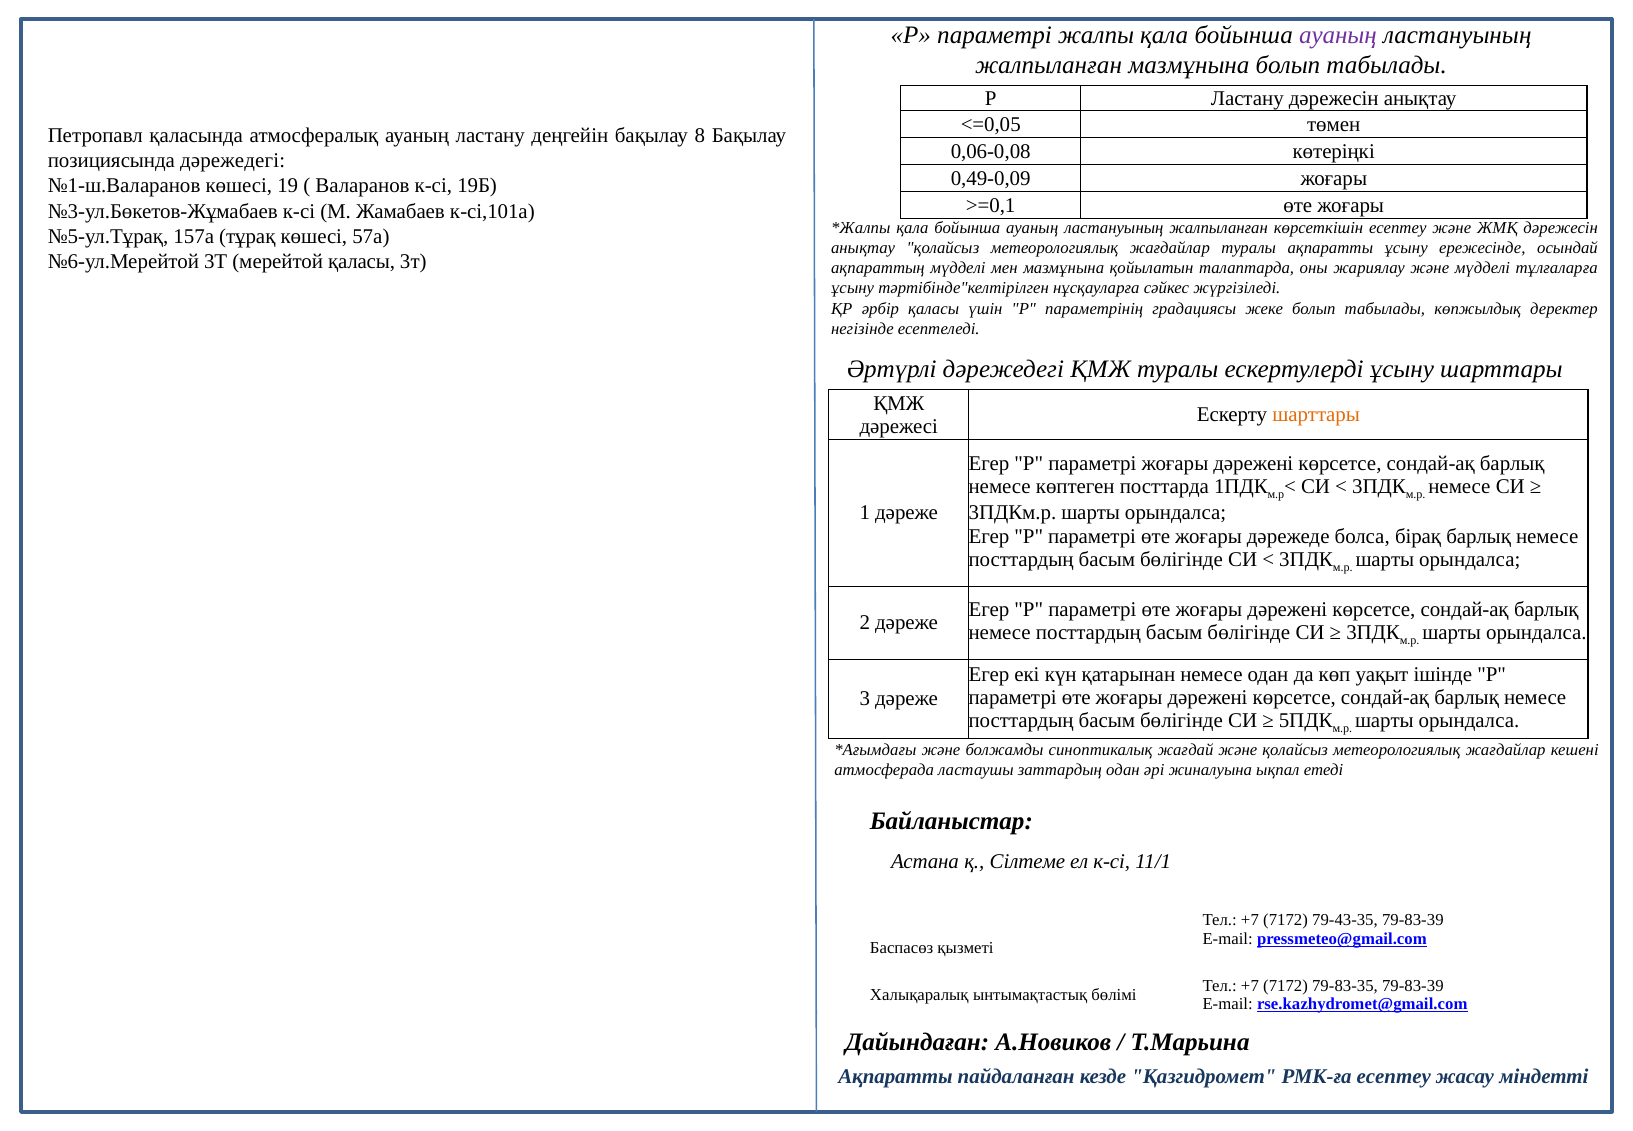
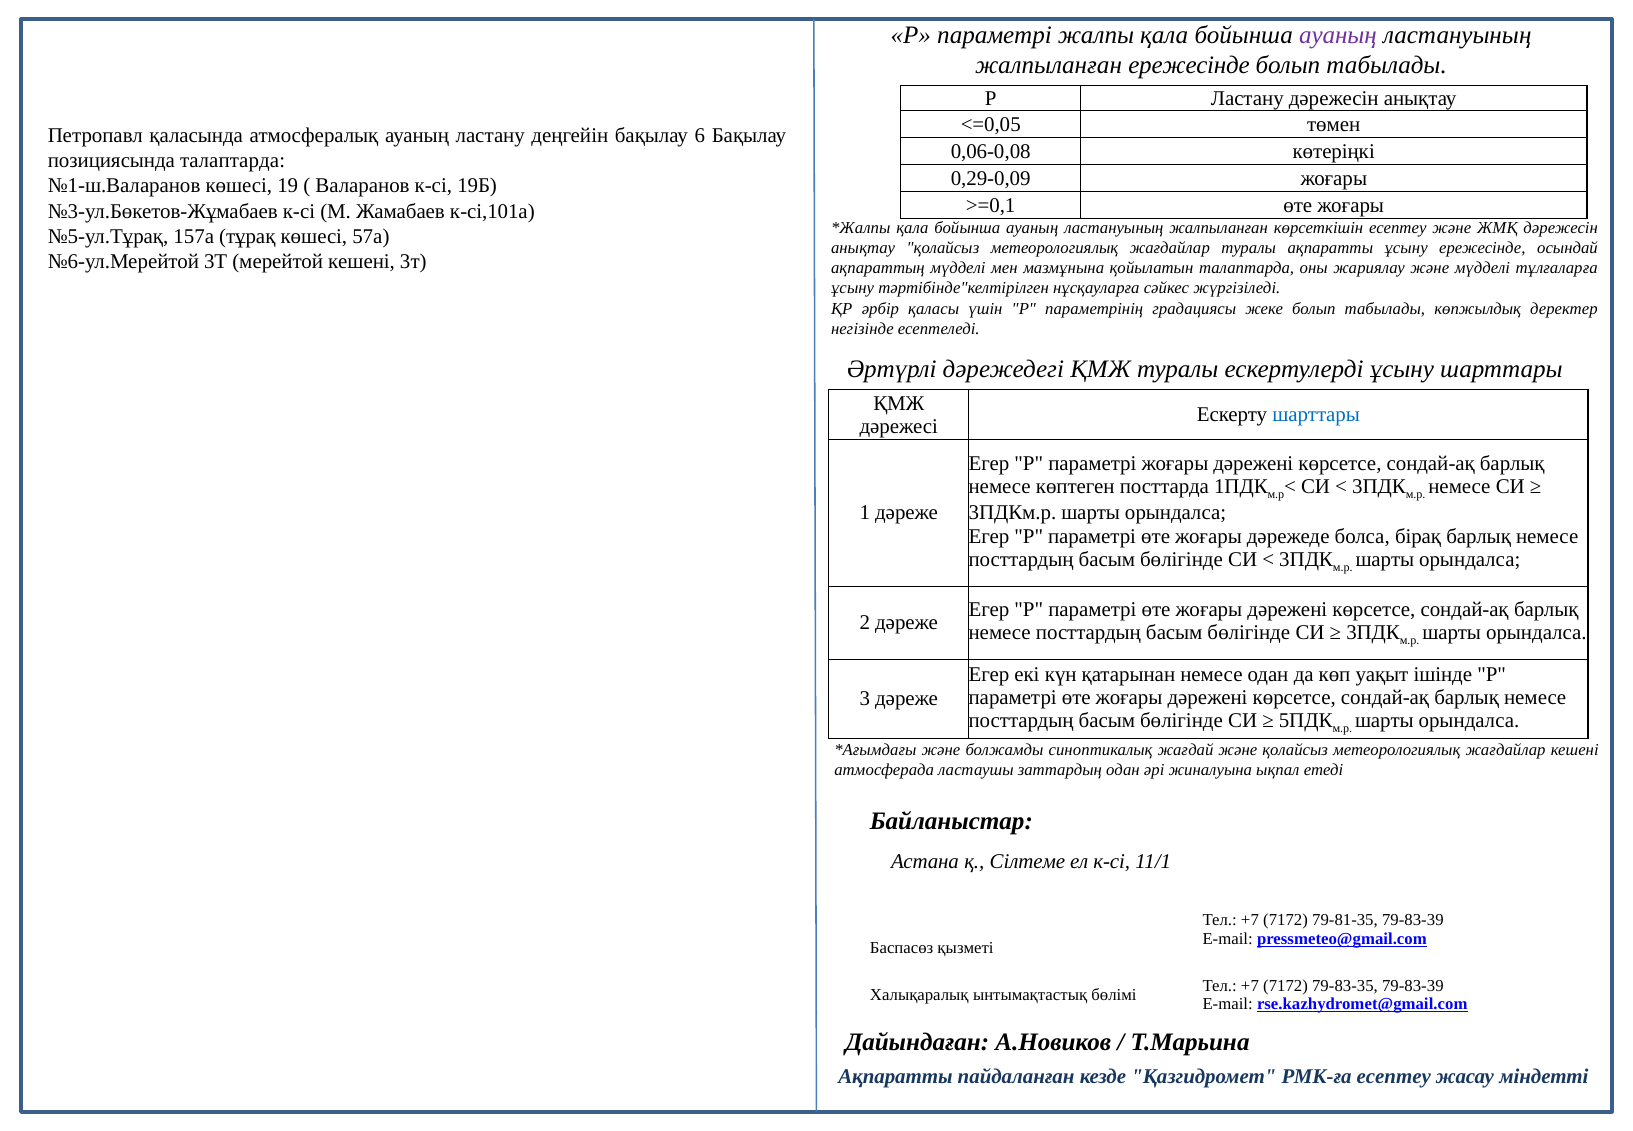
жалпыланған мазмұнына: мазмұнына -> ережесінде
8: 8 -> 6
позициясында дәрежедегі: дәрежедегі -> талаптарда
0,49-0,09: 0,49-0,09 -> 0,29-0,09
мерейтой қаласы: қаласы -> кешені
шарттары at (1316, 414) colour: orange -> blue
79-43-35: 79-43-35 -> 79-81-35
